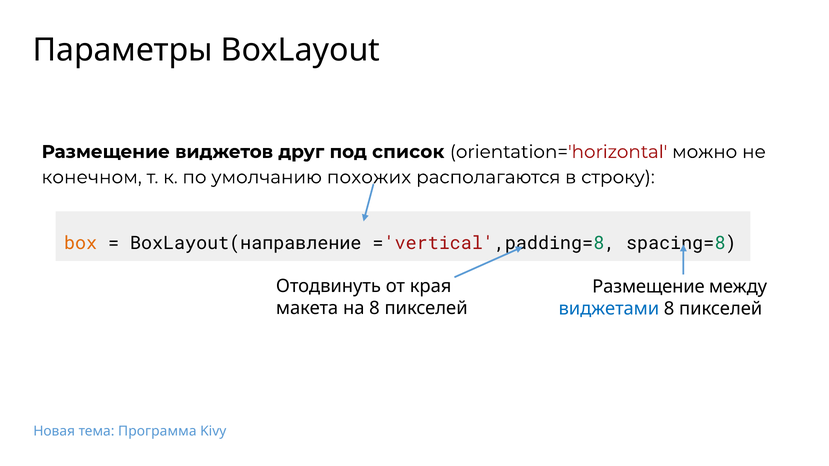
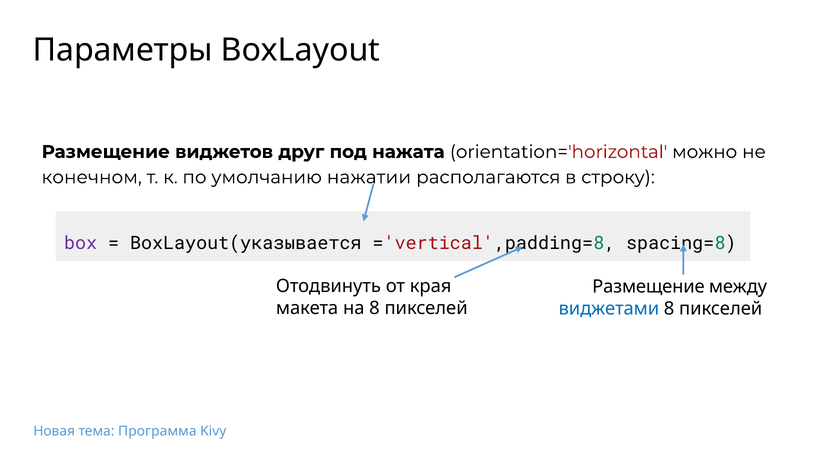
список: список -> нажата
похожих: похожих -> нажатии
box colour: orange -> purple
BoxLayout(направление: BoxLayout(направление -> BoxLayout(указывается
